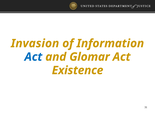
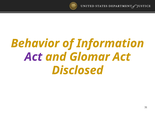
Invasion: Invasion -> Behavior
Act at (33, 57) colour: blue -> purple
Existence: Existence -> Disclosed
